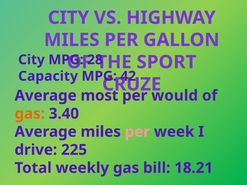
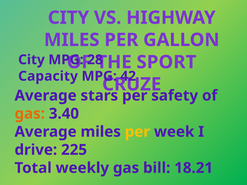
most: most -> stars
would: would -> safety
per at (137, 132) colour: pink -> yellow
